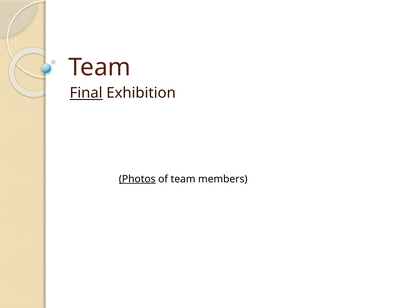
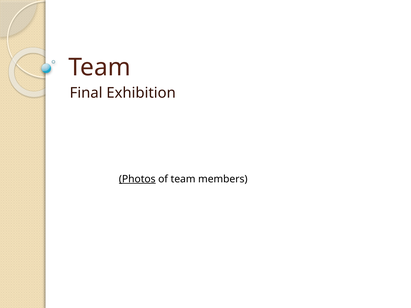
Final underline: present -> none
